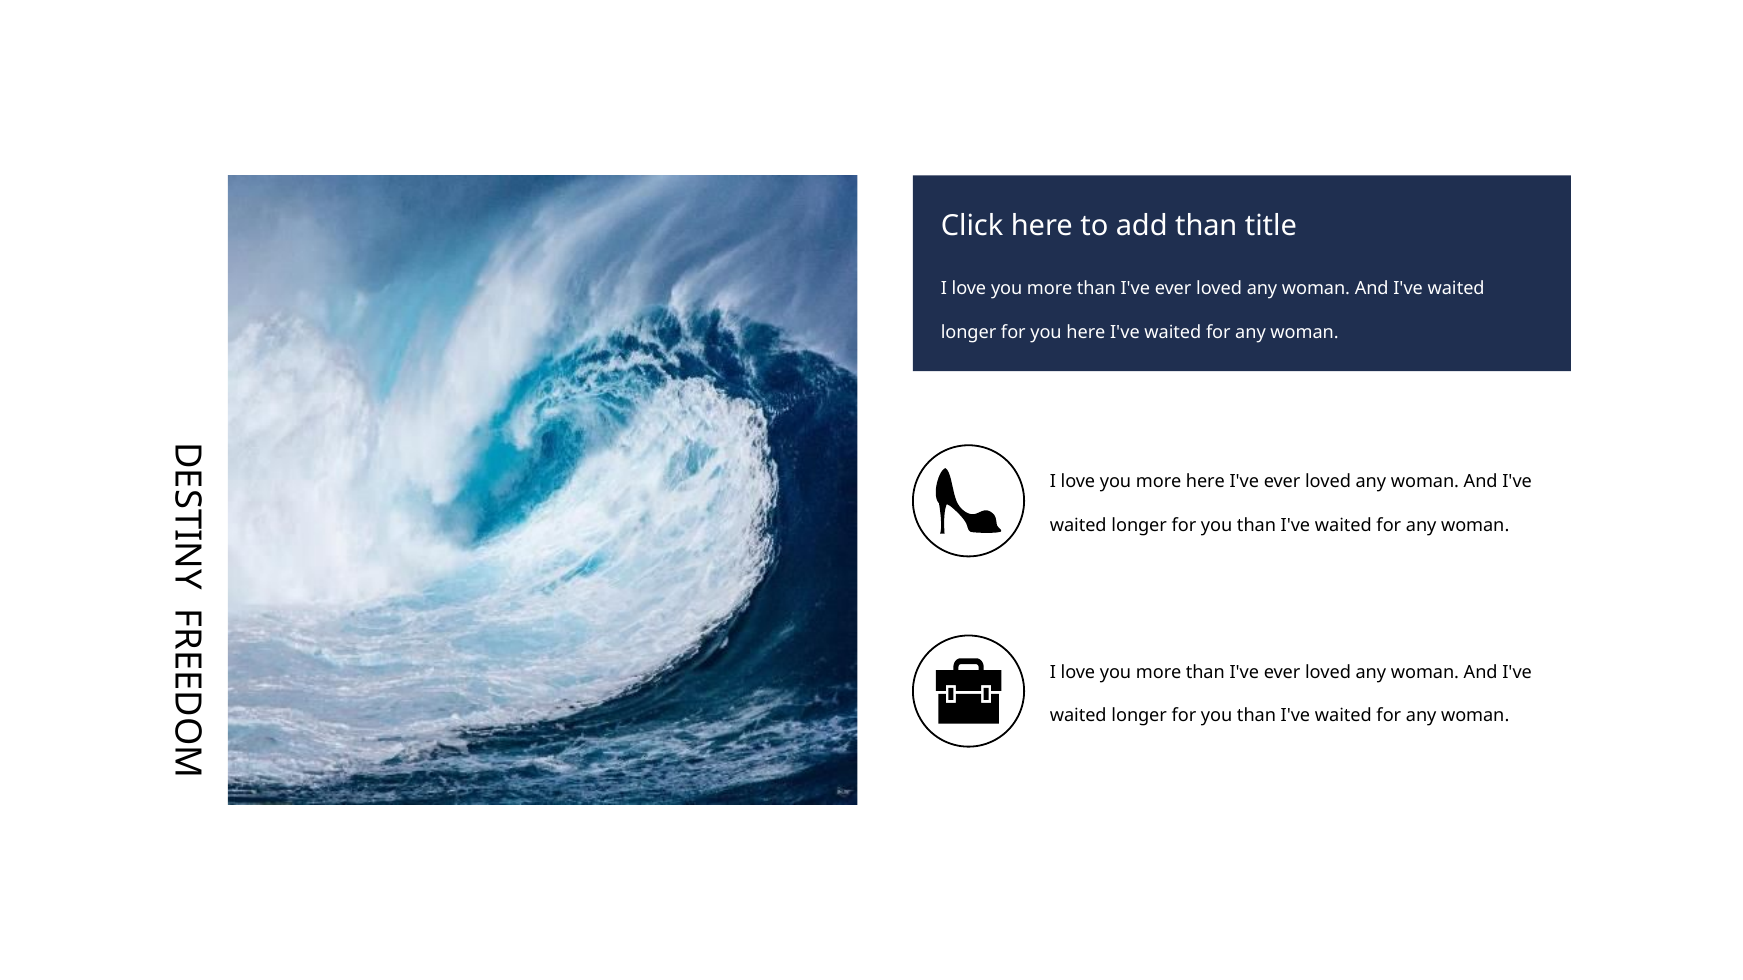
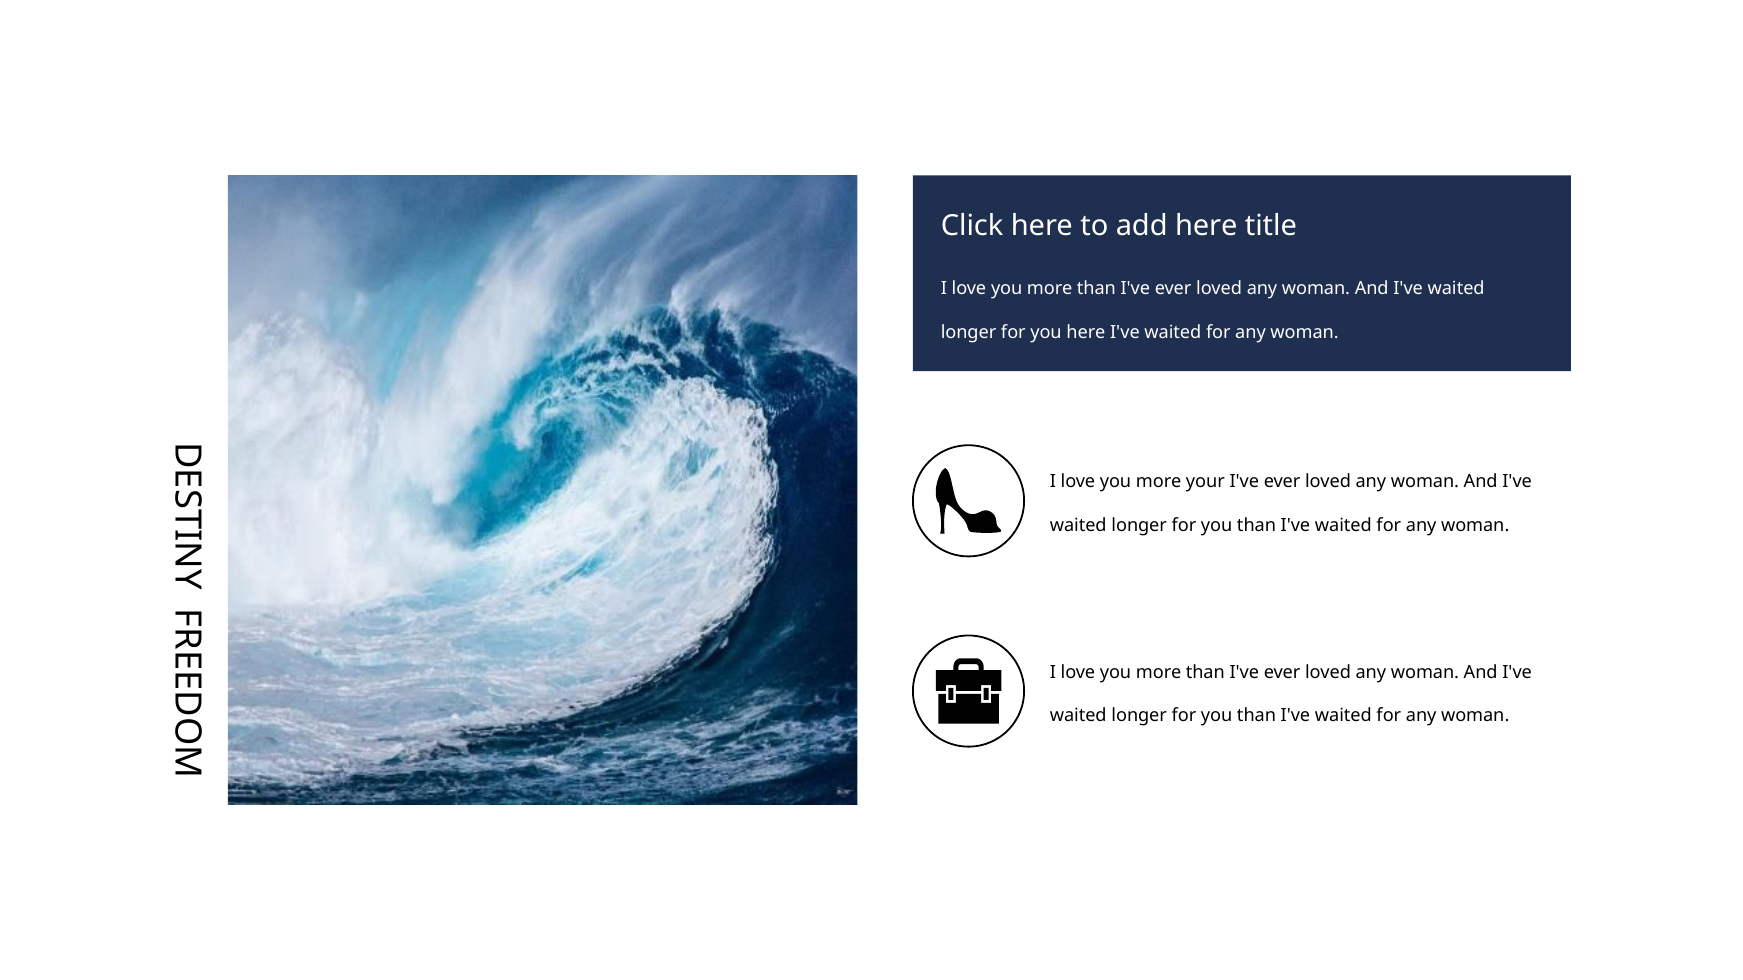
add than: than -> here
more here: here -> your
